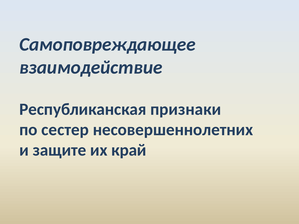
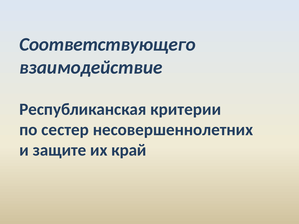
Самоповреждающее: Самоповреждающее -> Соответствующего
признаки: признаки -> критерии
